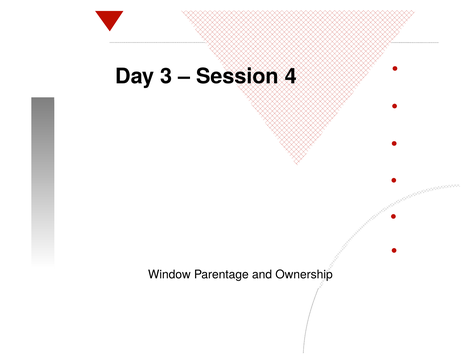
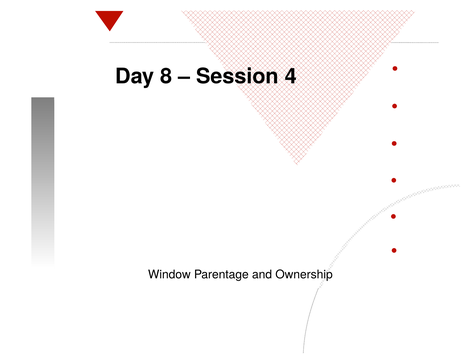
3: 3 -> 8
